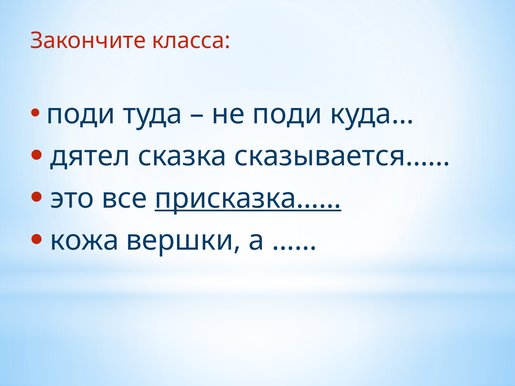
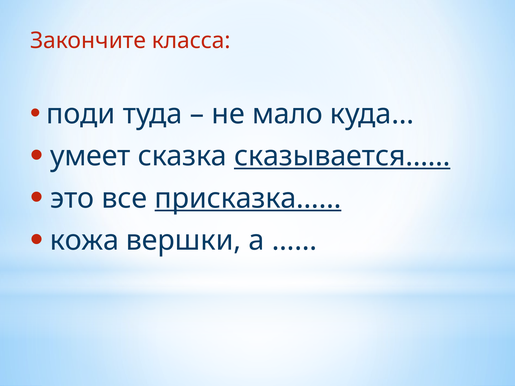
не поди: поди -> мало
дятел: дятел -> умеет
сказывается…… underline: none -> present
